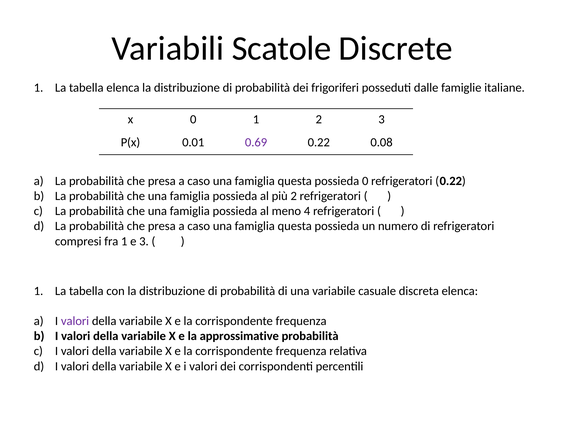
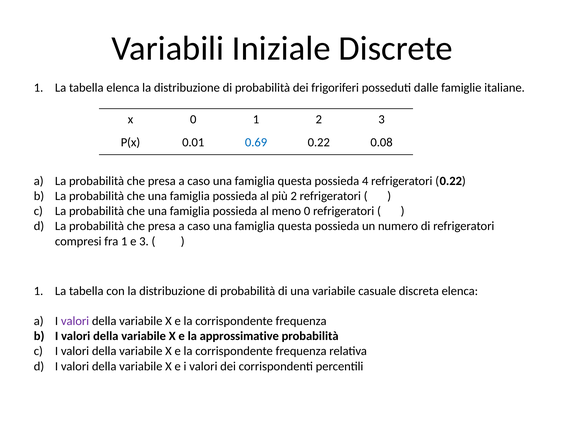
Scatole: Scatole -> Iniziale
0.69 colour: purple -> blue
possieda 0: 0 -> 4
meno 4: 4 -> 0
